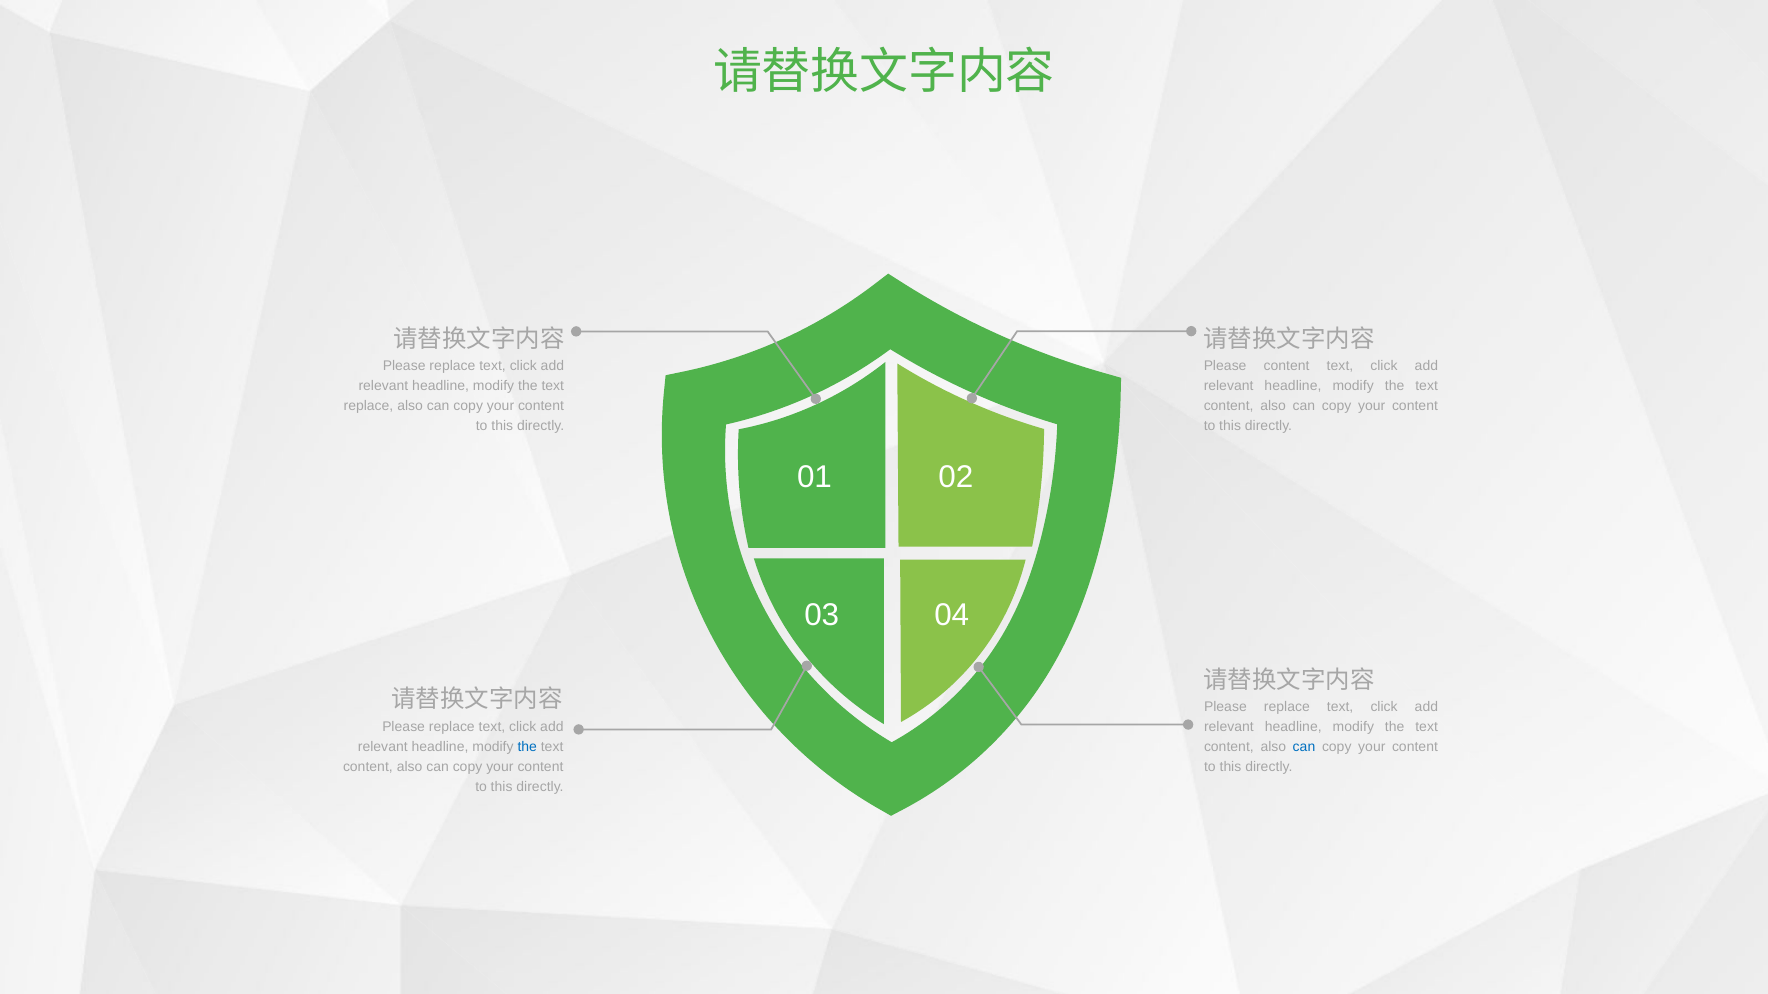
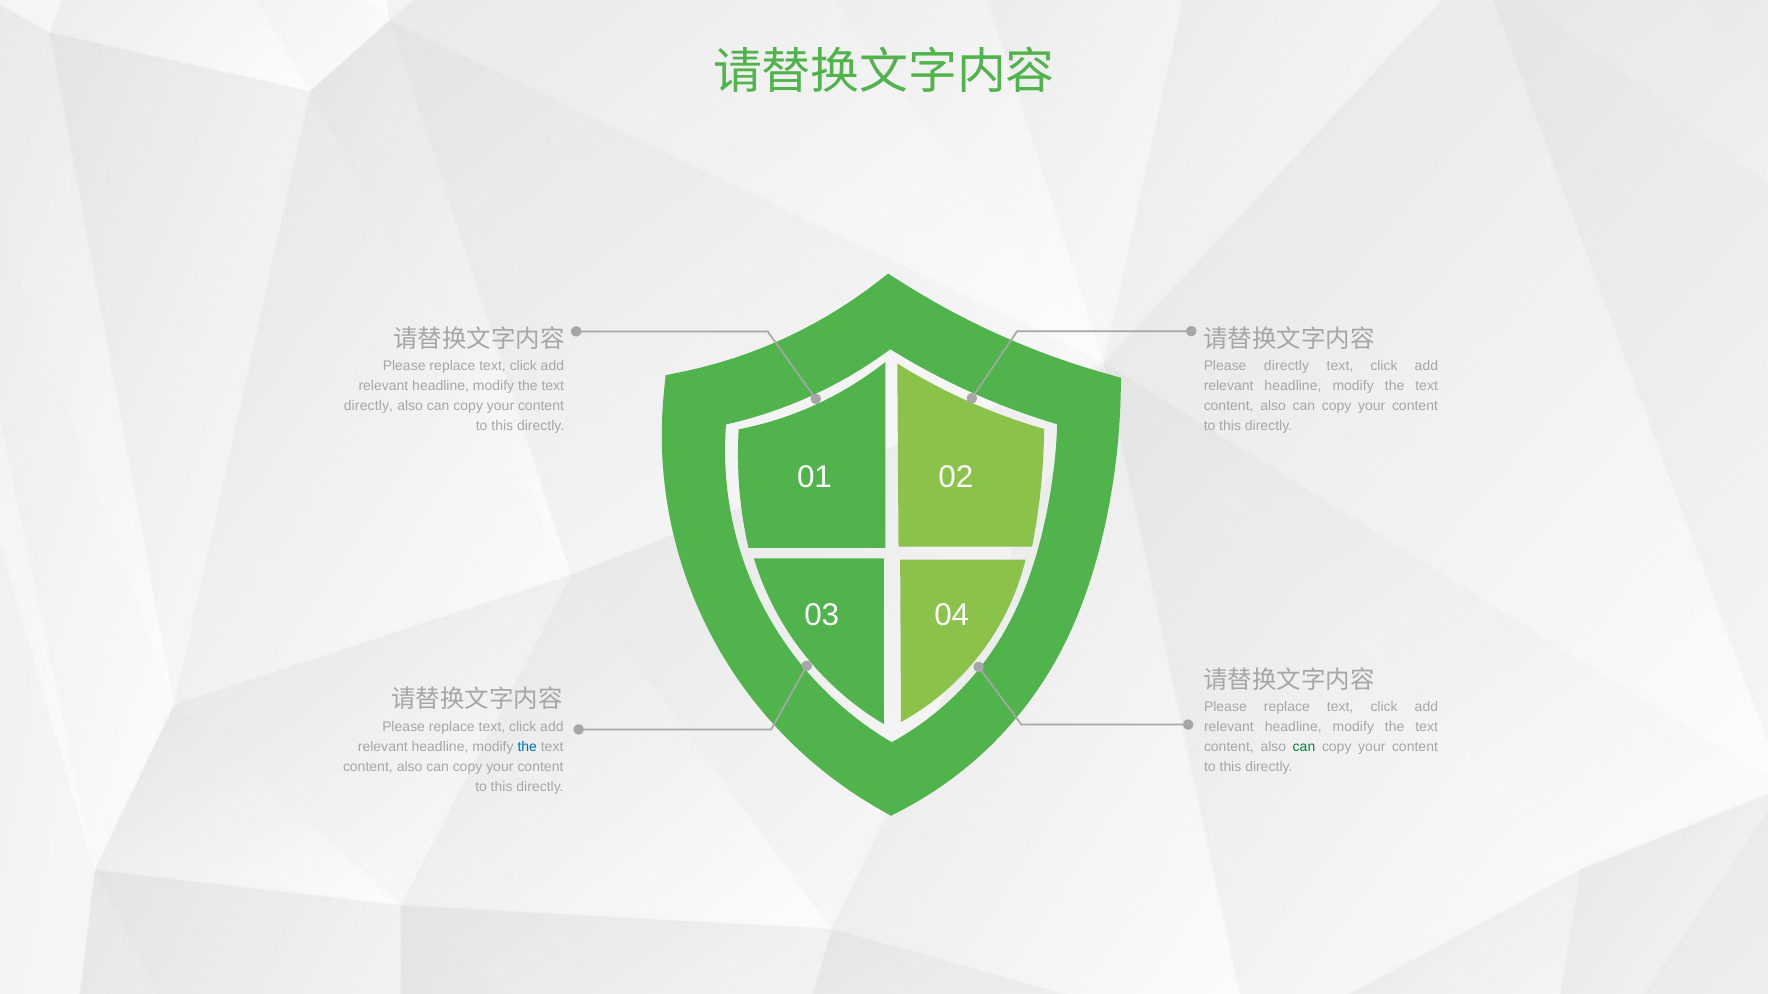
Please content: content -> directly
replace at (368, 406): replace -> directly
can at (1304, 748) colour: blue -> green
